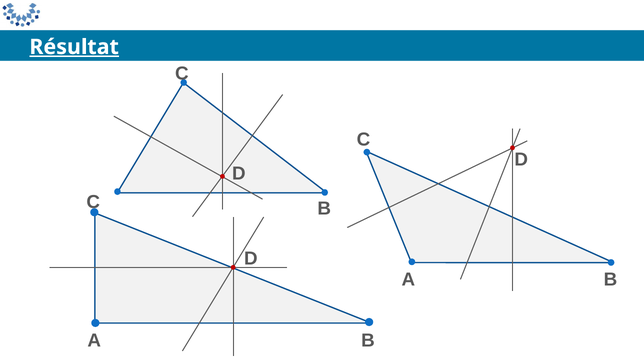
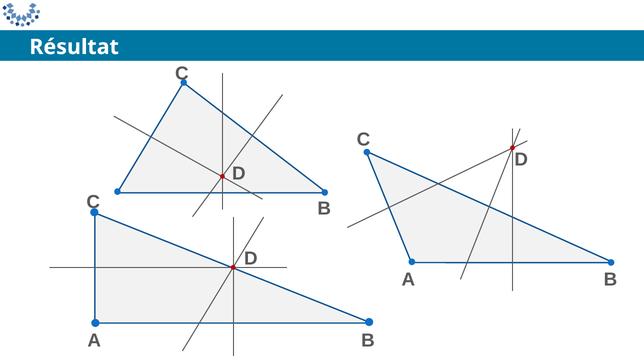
Résultat underline: present -> none
